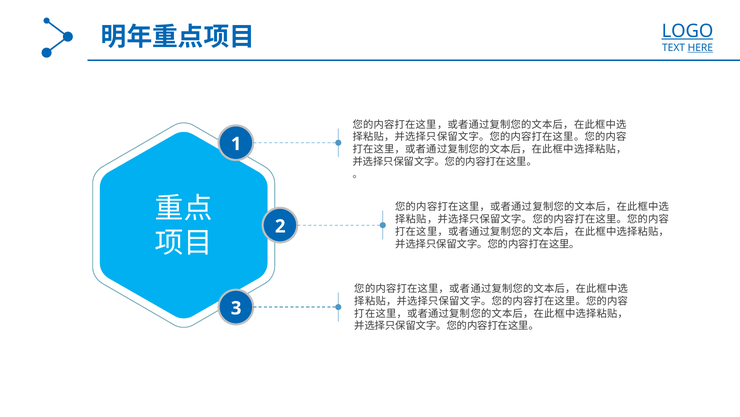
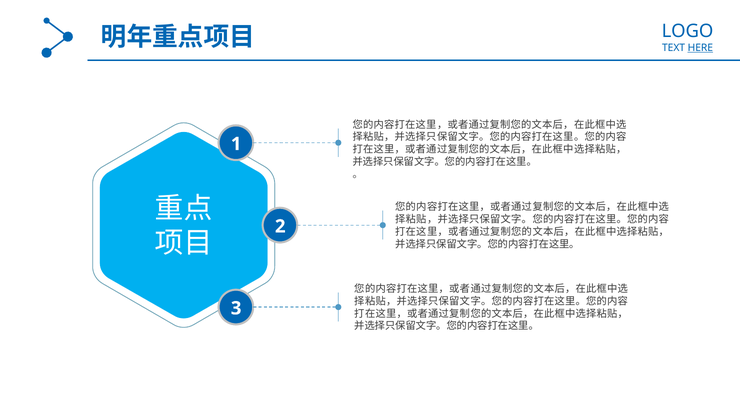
LOGO underline: present -> none
